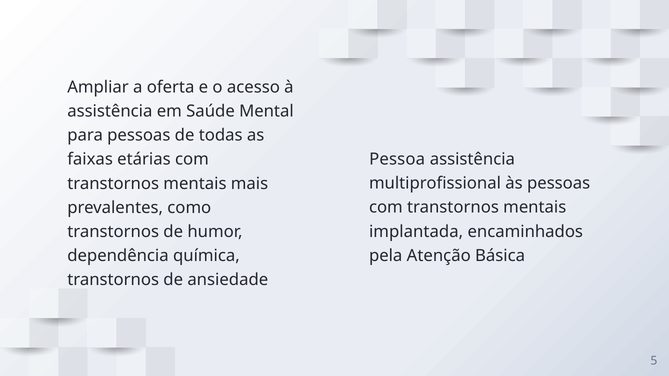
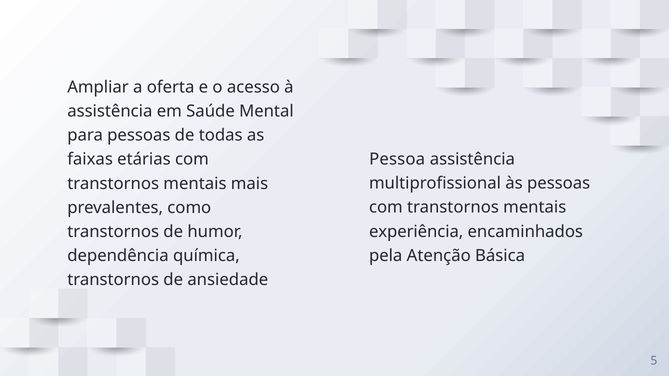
implantada: implantada -> experiência
